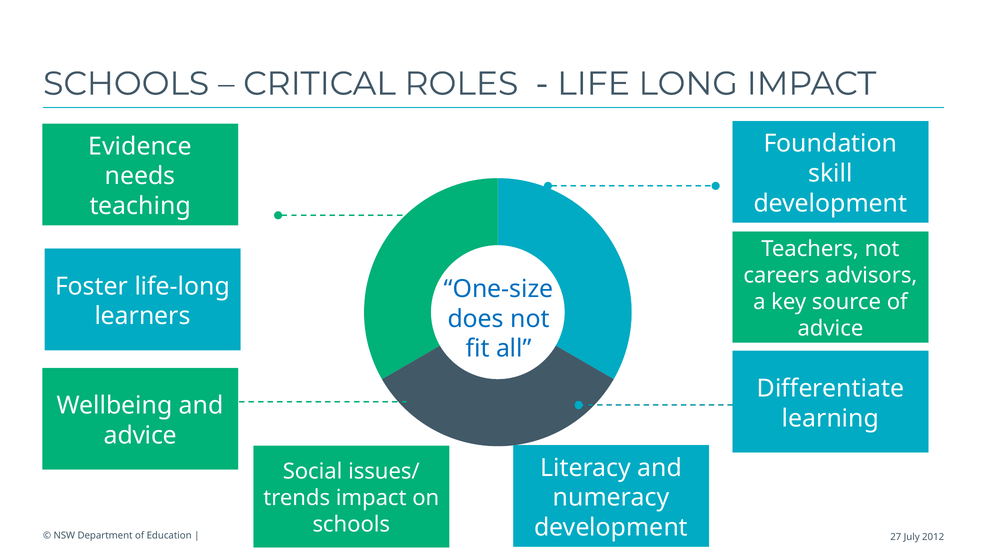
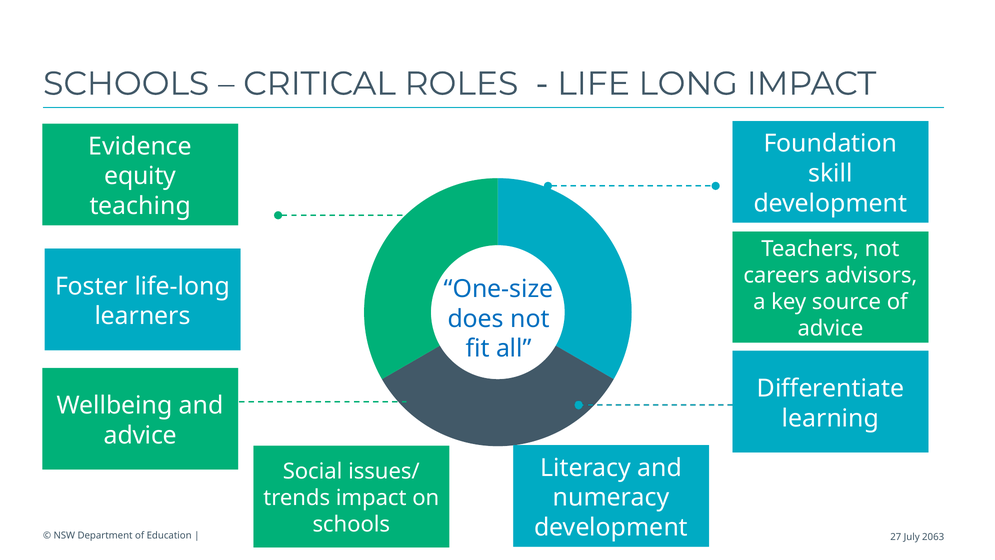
needs: needs -> equity
2012: 2012 -> 2063
